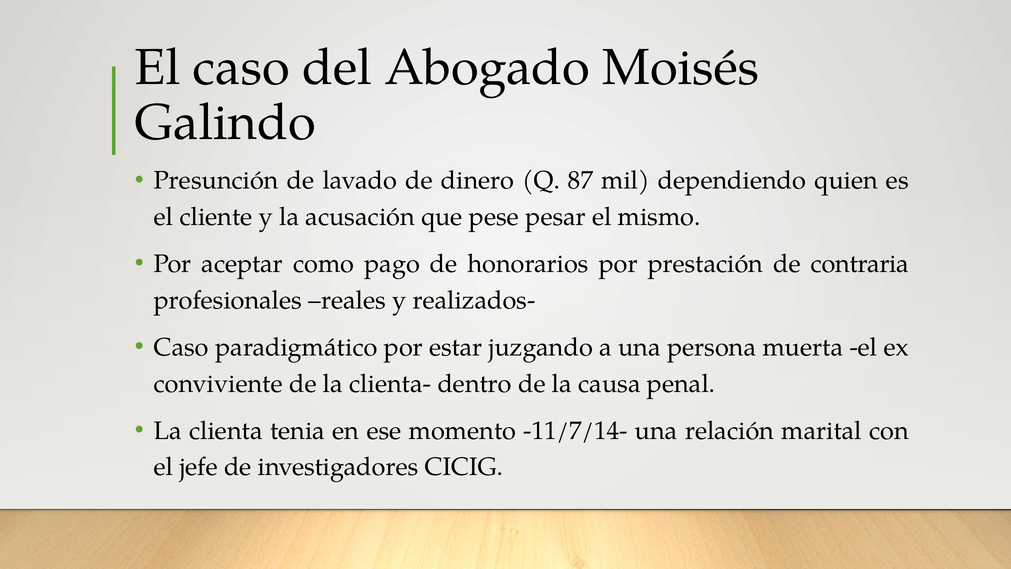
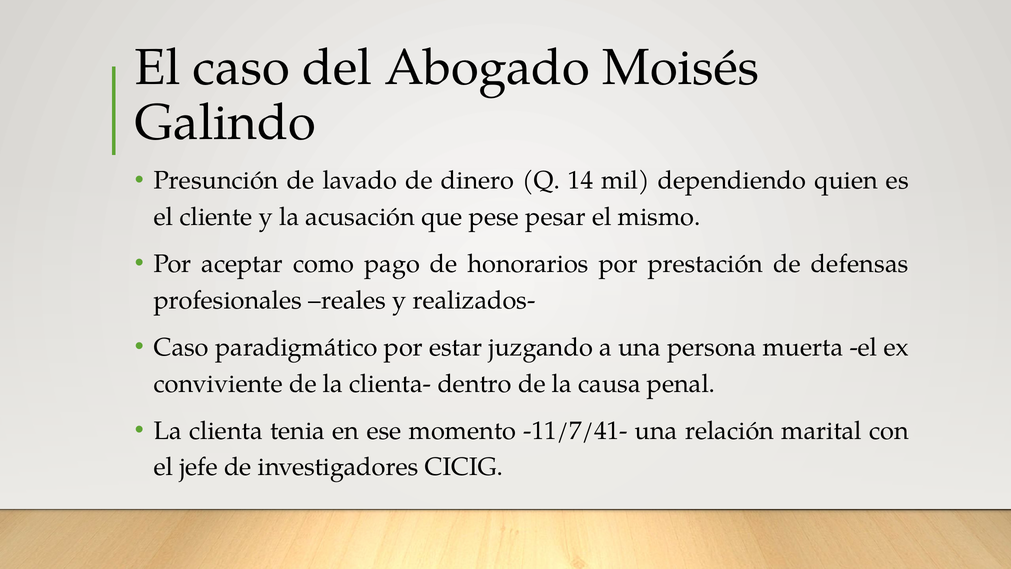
87: 87 -> 14
contraria: contraria -> defensas
-11/7/14-: -11/7/14- -> -11/7/41-
